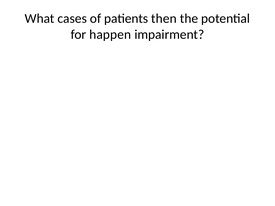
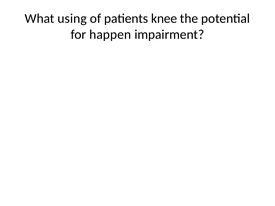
cases: cases -> using
then: then -> knee
